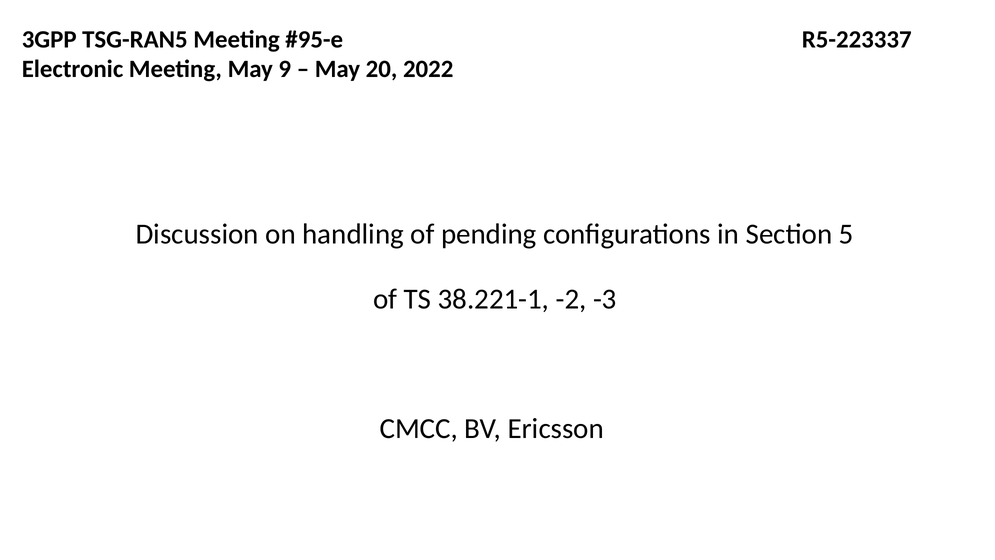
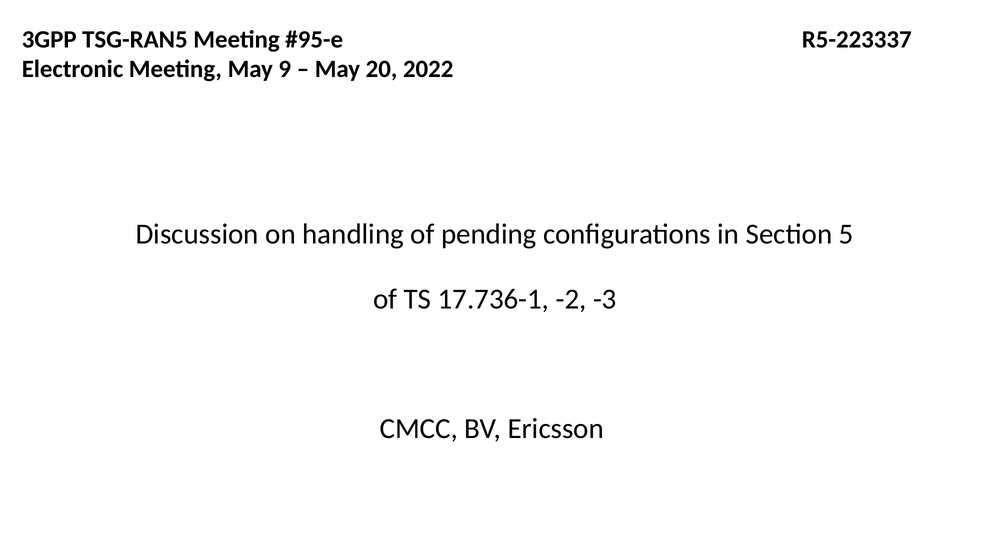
38.221-1: 38.221-1 -> 17.736-1
